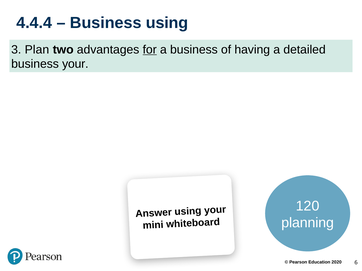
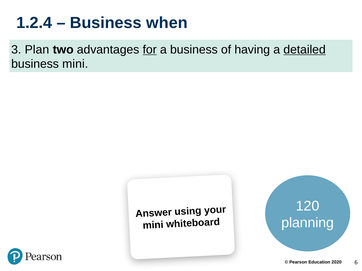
4.4.4: 4.4.4 -> 1.2.4
Business using: using -> when
detailed underline: none -> present
business your: your -> mini
